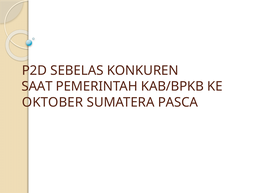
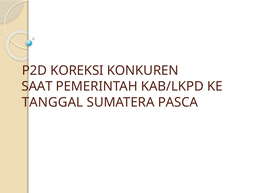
SEBELAS: SEBELAS -> KOREKSI
KAB/BPKB: KAB/BPKB -> KAB/LKPD
OKTOBER: OKTOBER -> TANGGAL
